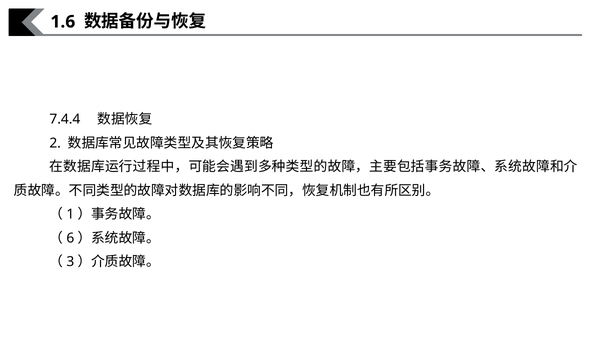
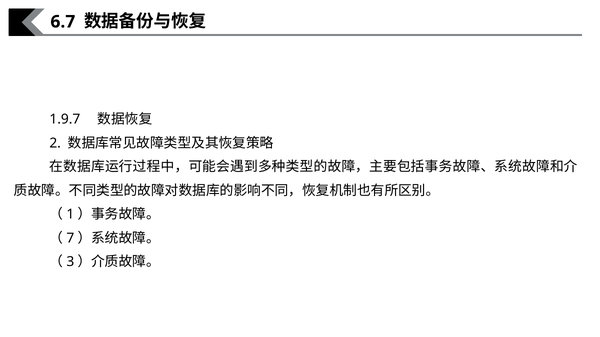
1.6: 1.6 -> 6.7
7.4.4: 7.4.4 -> 1.9.7
6: 6 -> 7
